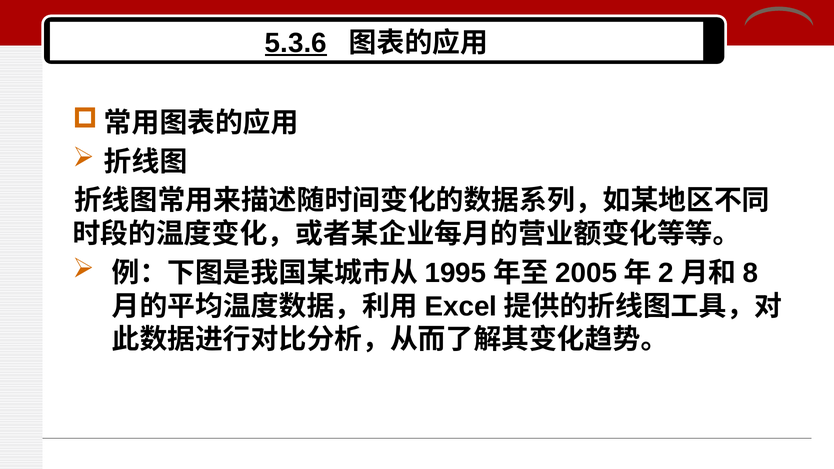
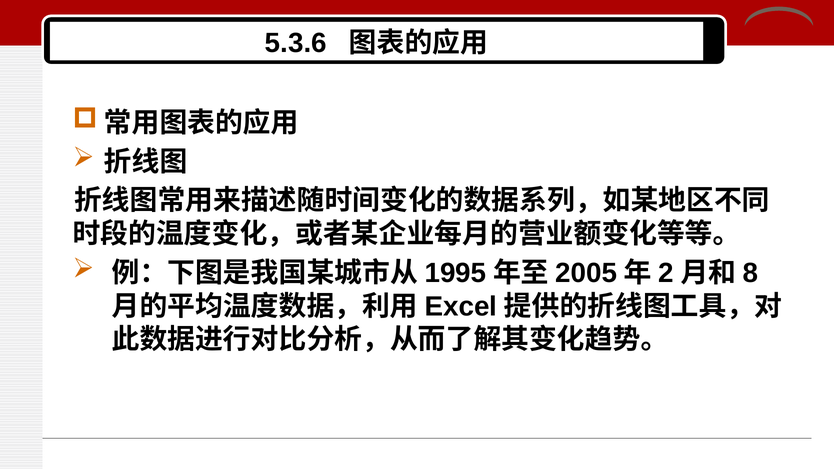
5.3.6 underline: present -> none
